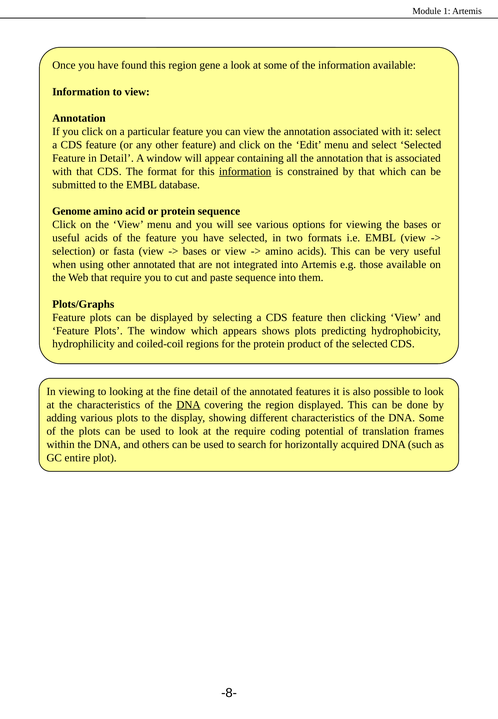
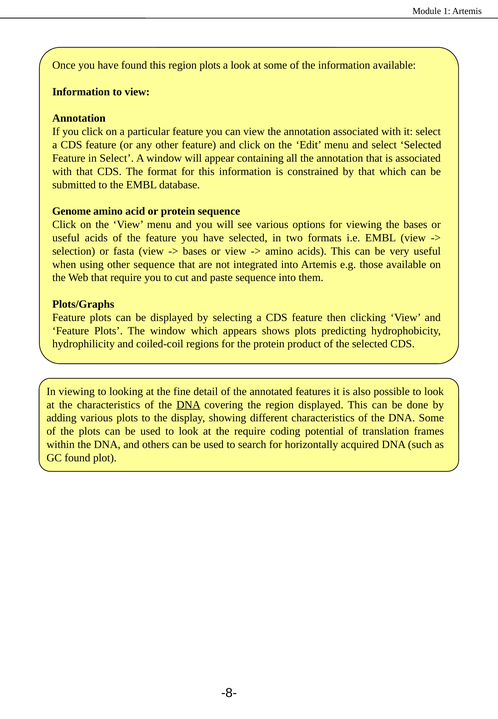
region gene: gene -> plots
in Detail: Detail -> Select
information at (245, 172) underline: present -> none
other annotated: annotated -> sequence
GC entire: entire -> found
